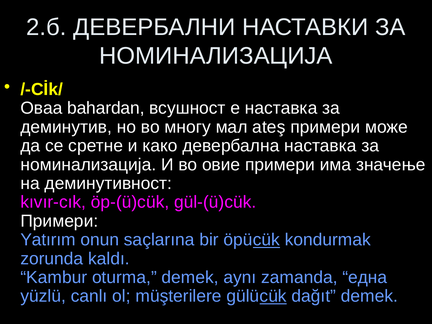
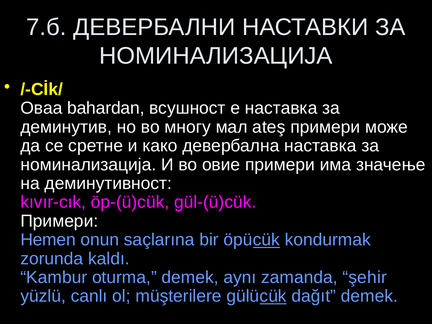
2.б: 2.б -> 7.б
Yatırım: Yatırım -> Hemen
една: една -> şehir
